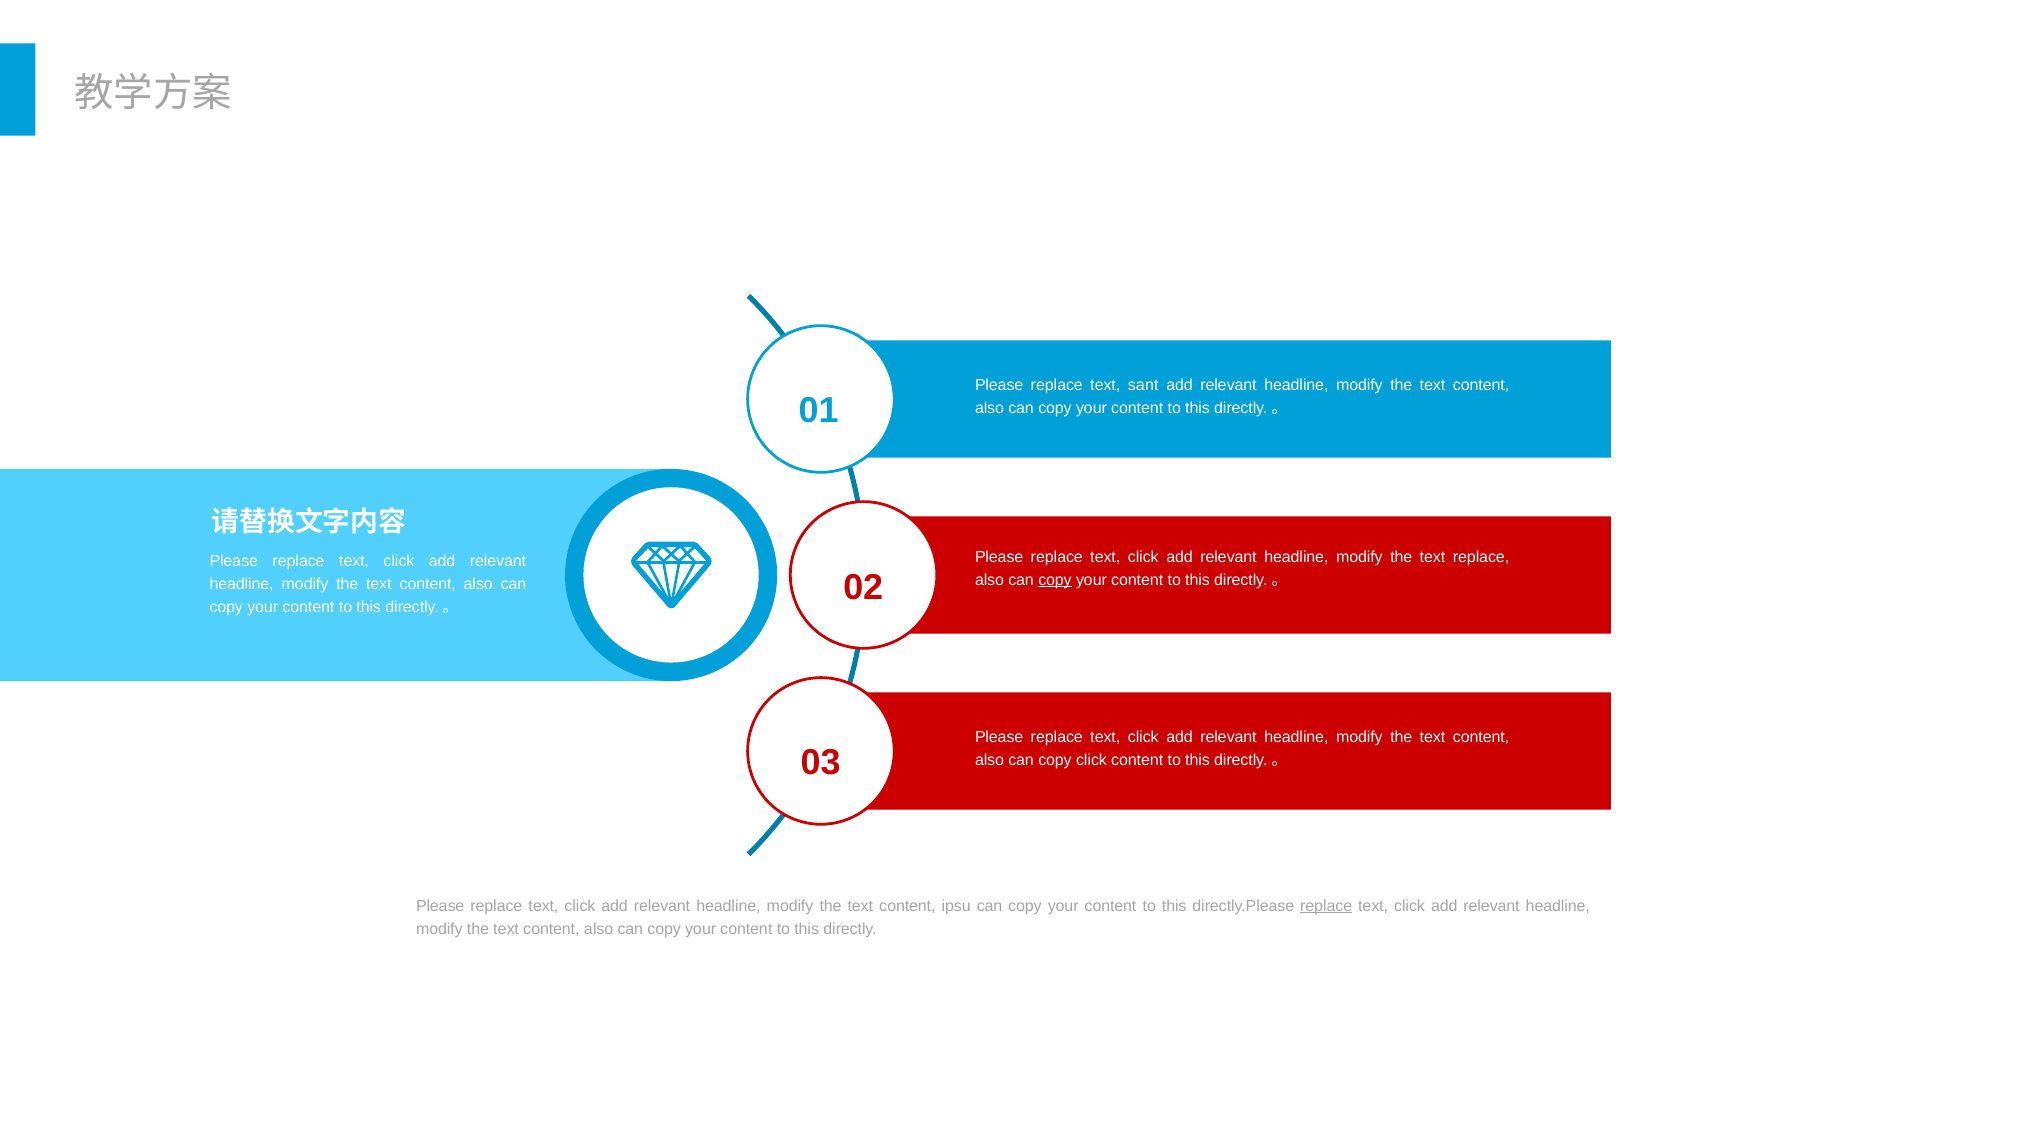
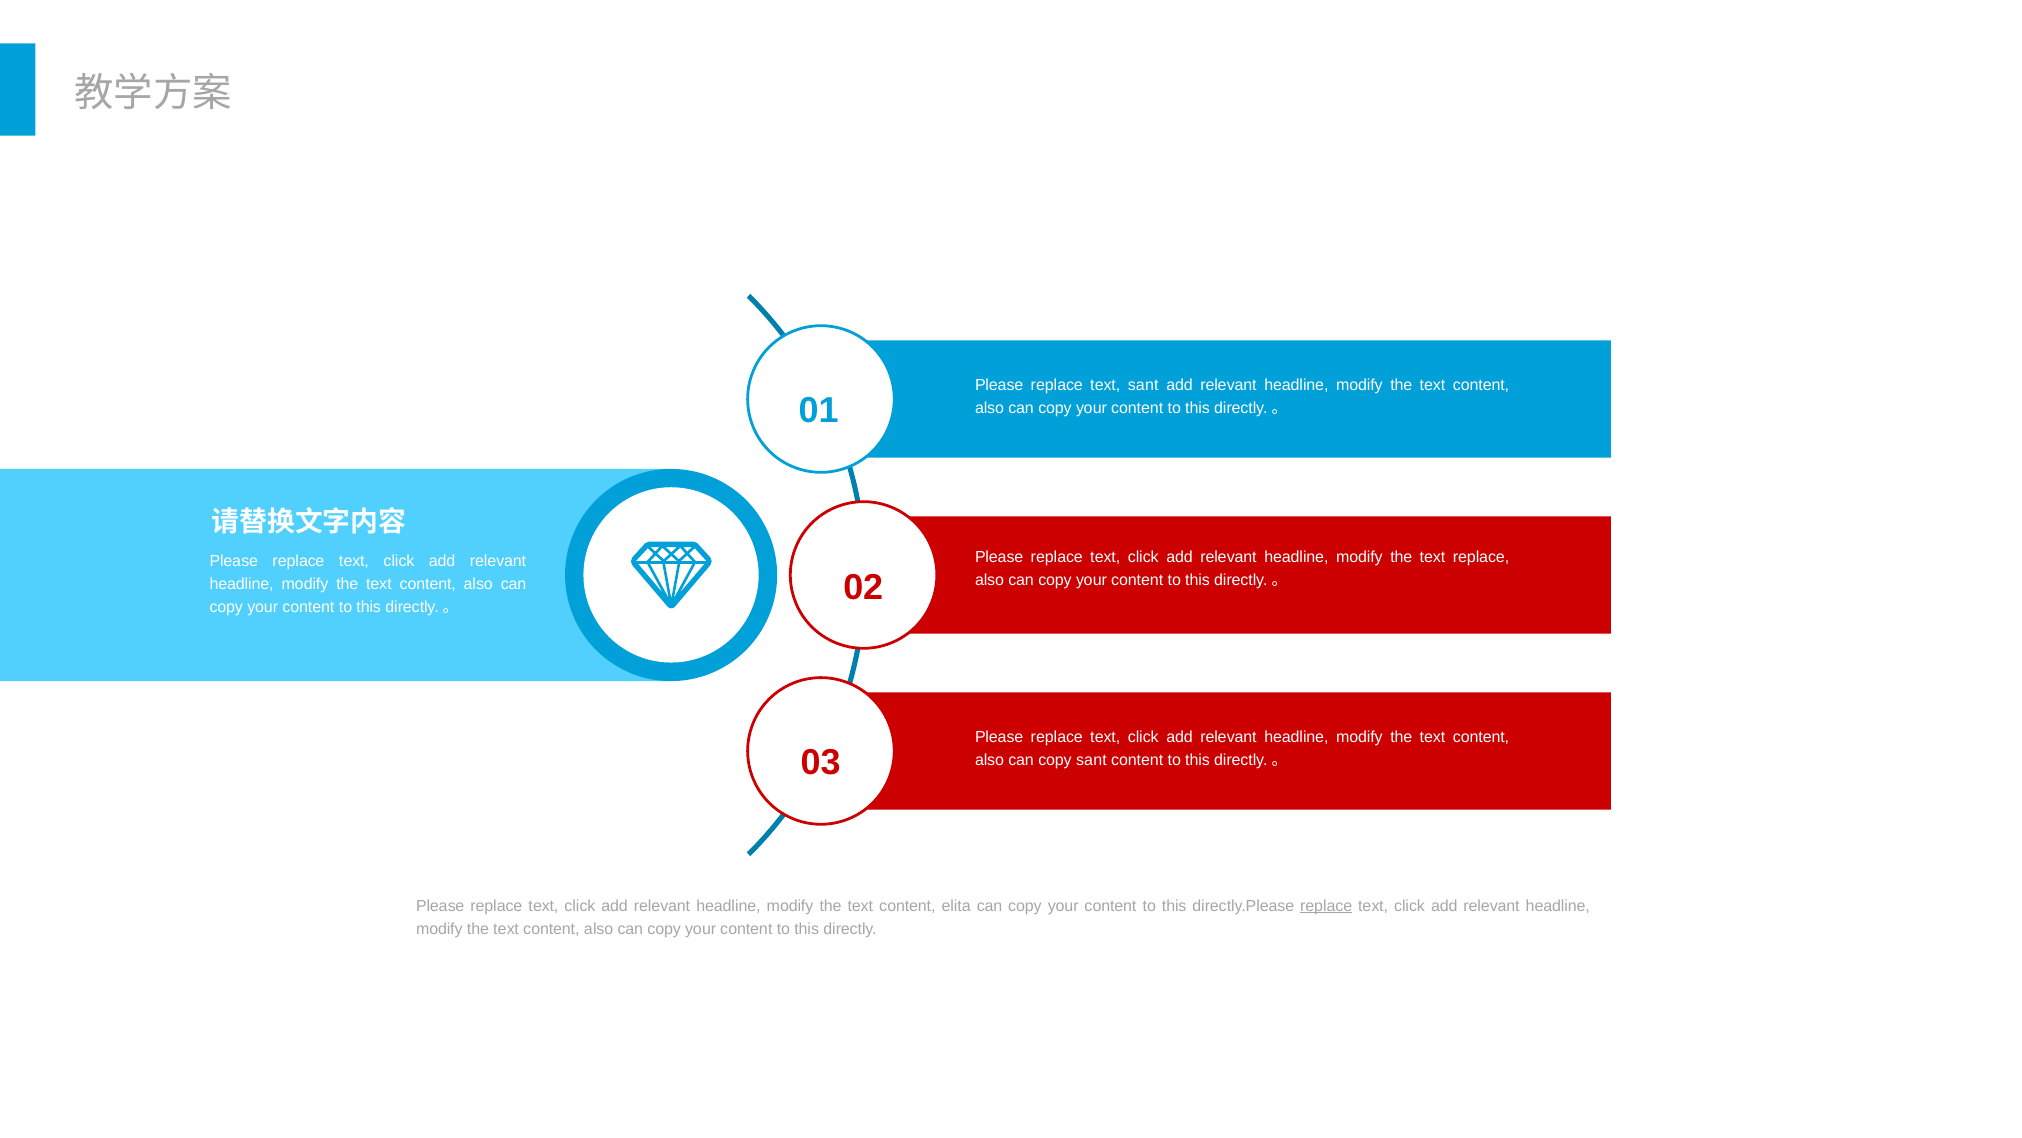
copy at (1055, 580) underline: present -> none
copy click: click -> sant
ipsu: ipsu -> elita
